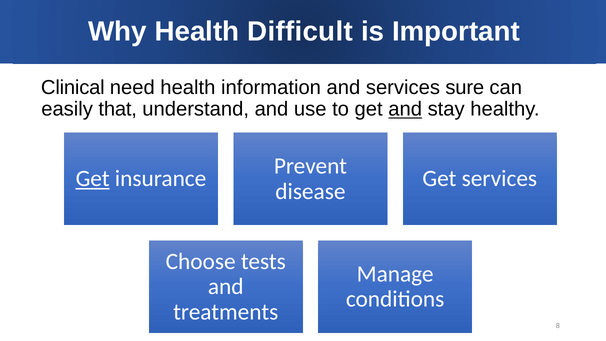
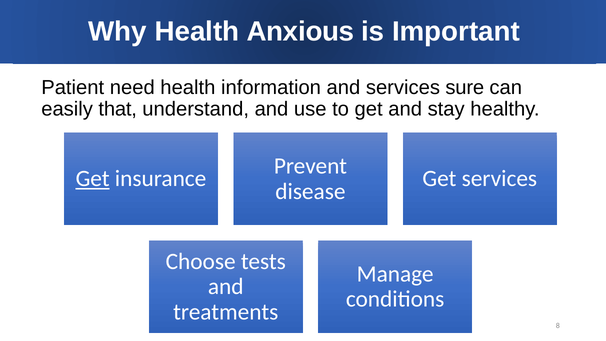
Difficult: Difficult -> Anxious
Clinical: Clinical -> Patient
and at (405, 109) underline: present -> none
